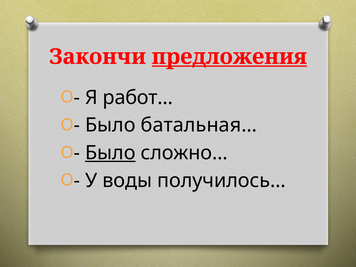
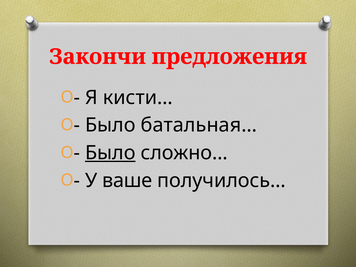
предложения underline: present -> none
работ…: работ… -> кисти…
воды: воды -> ваше
